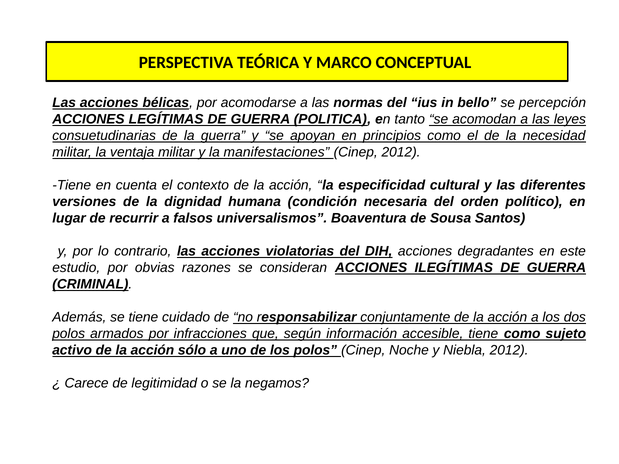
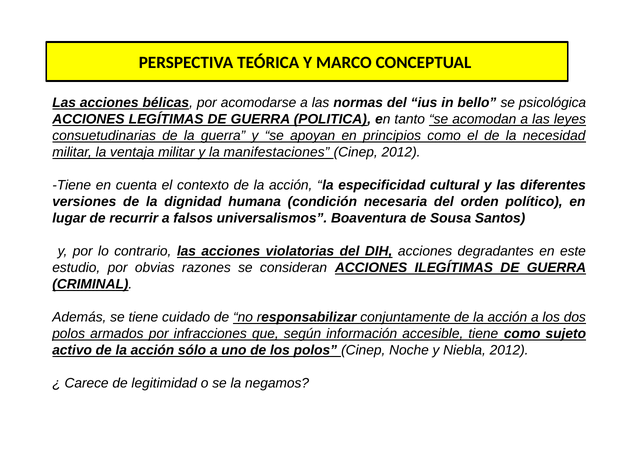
percepción: percepción -> psicológica
